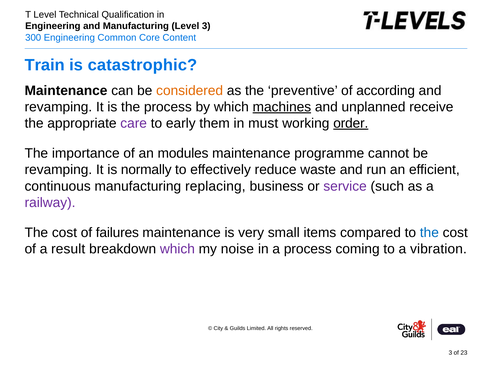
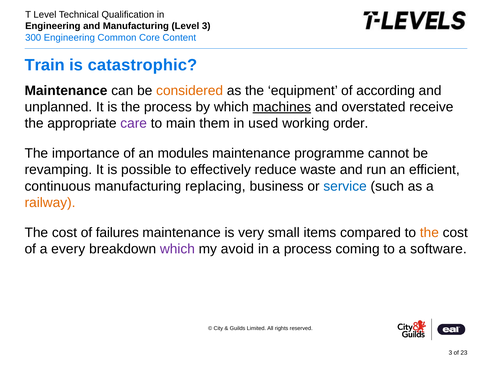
preventive: preventive -> equipment
revamping at (58, 107): revamping -> unplanned
unplanned: unplanned -> overstated
early: early -> main
must: must -> used
order underline: present -> none
normally: normally -> possible
service colour: purple -> blue
railway colour: purple -> orange
the at (429, 233) colour: blue -> orange
result: result -> every
noise: noise -> avoid
vibration: vibration -> software
